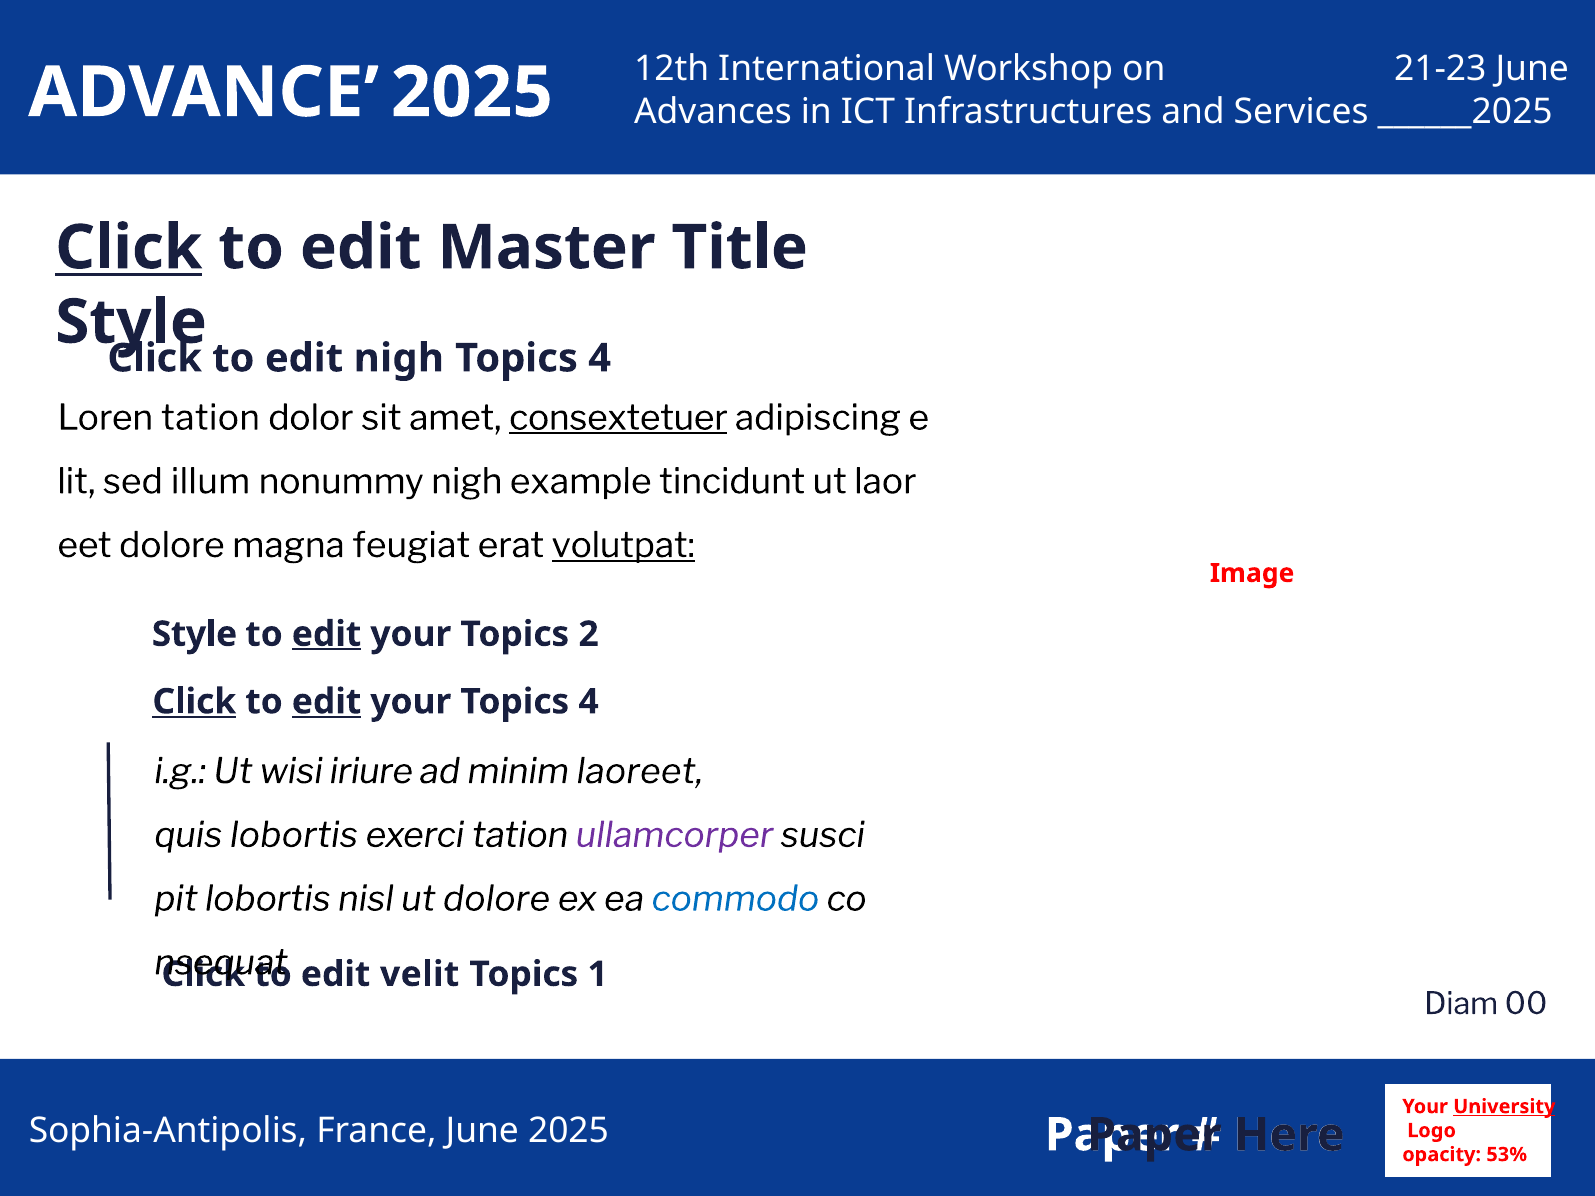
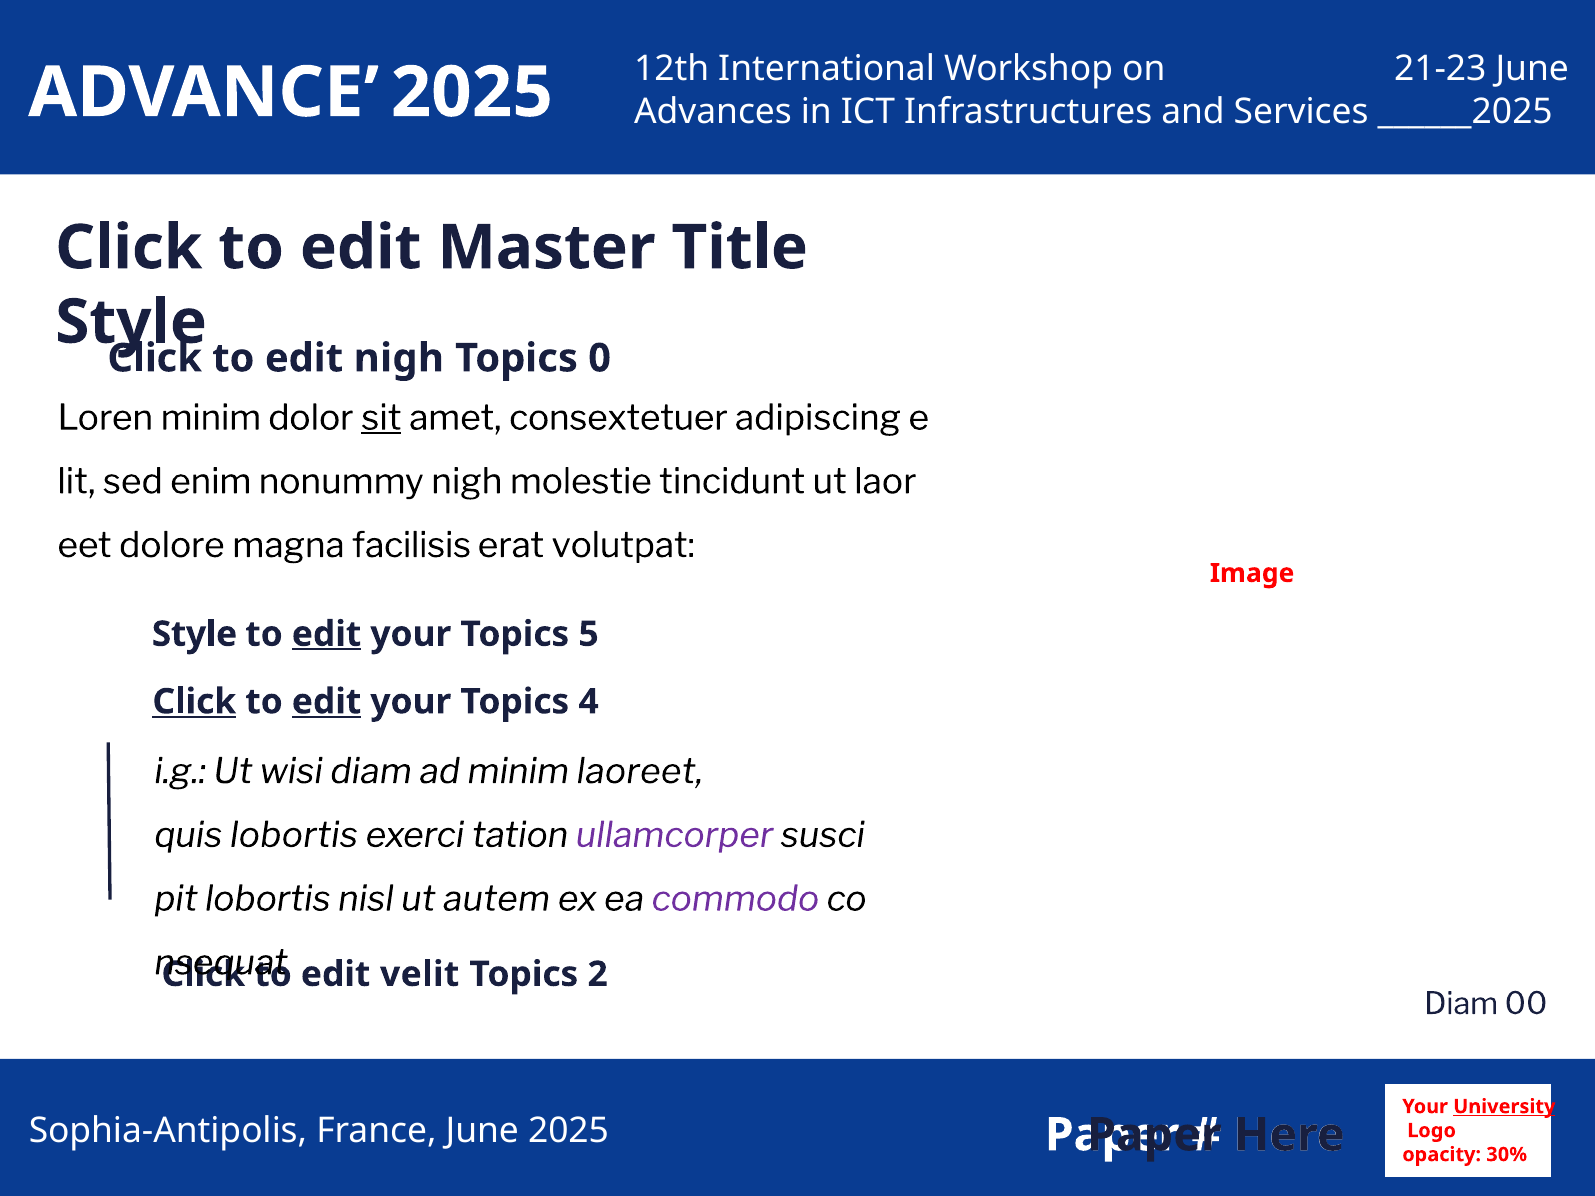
Click at (129, 248) underline: present -> none
4 at (600, 358): 4 -> 0
Loren tation: tation -> minim
sit underline: none -> present
consextetuer underline: present -> none
illum: illum -> enim
example: example -> molestie
feugiat: feugiat -> facilisis
volutpat underline: present -> none
2: 2 -> 5
wisi iriure: iriure -> diam
ut dolore: dolore -> autem
commodo colour: blue -> purple
1: 1 -> 2
53%: 53% -> 30%
